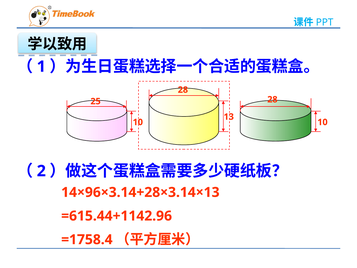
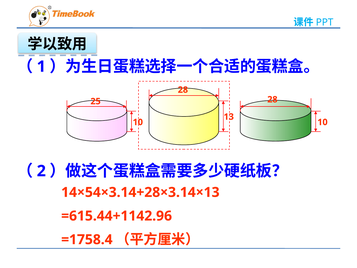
14×96×3.14+28×3.14×13: 14×96×3.14+28×3.14×13 -> 14×54×3.14+28×3.14×13
